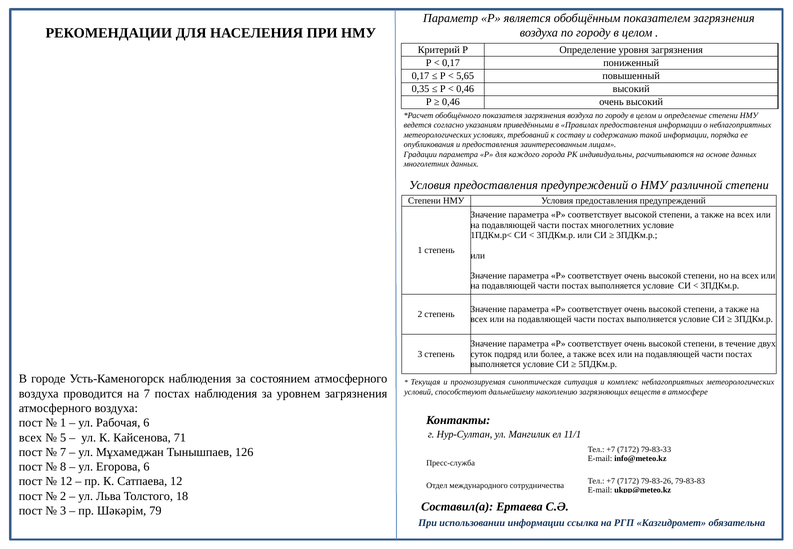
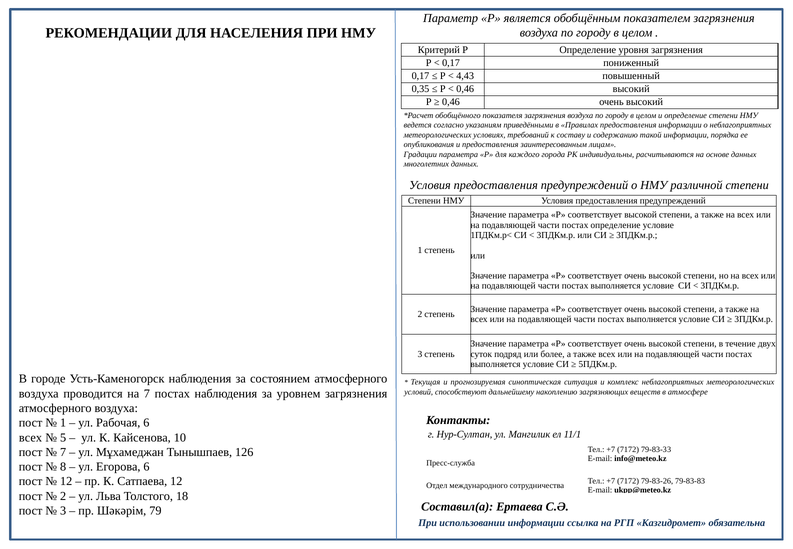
5,65: 5,65 -> 4,43
постах многолетних: многолетних -> определение
71: 71 -> 10
